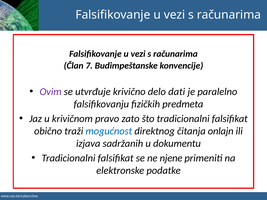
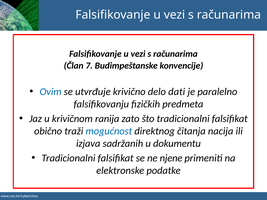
Ovim colour: purple -> blue
pravo: pravo -> ranija
onlajn: onlajn -> nacija
